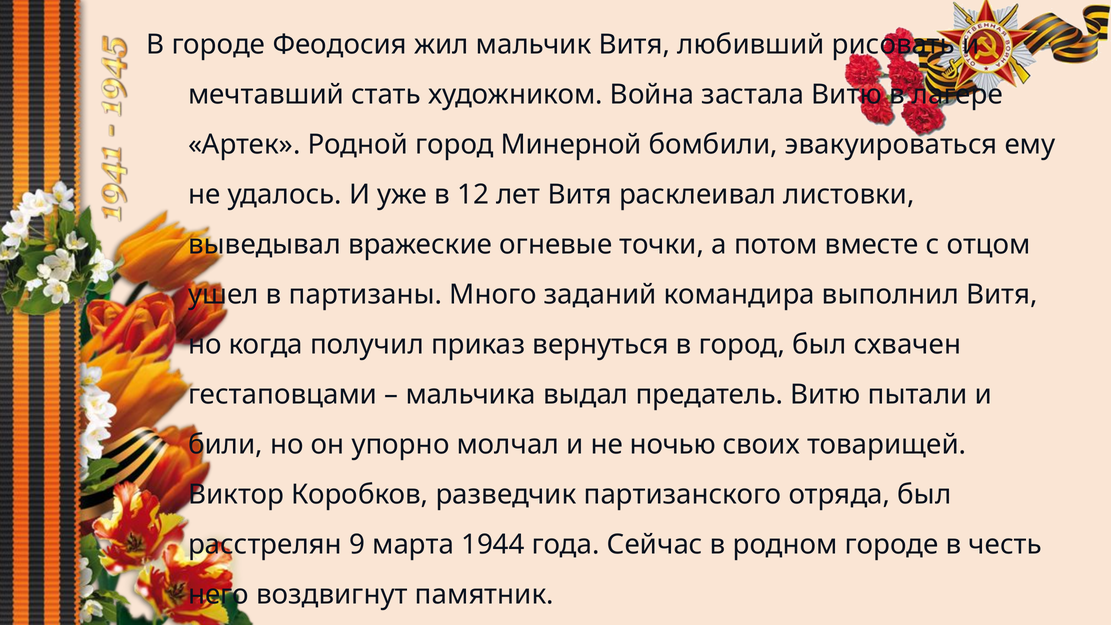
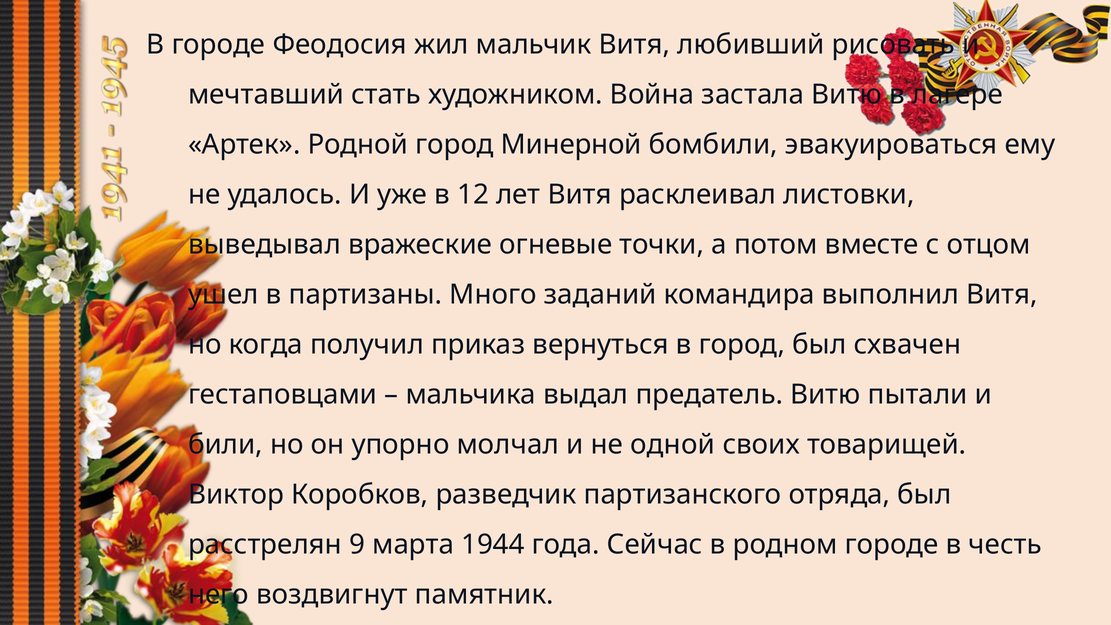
ночью: ночью -> одной
